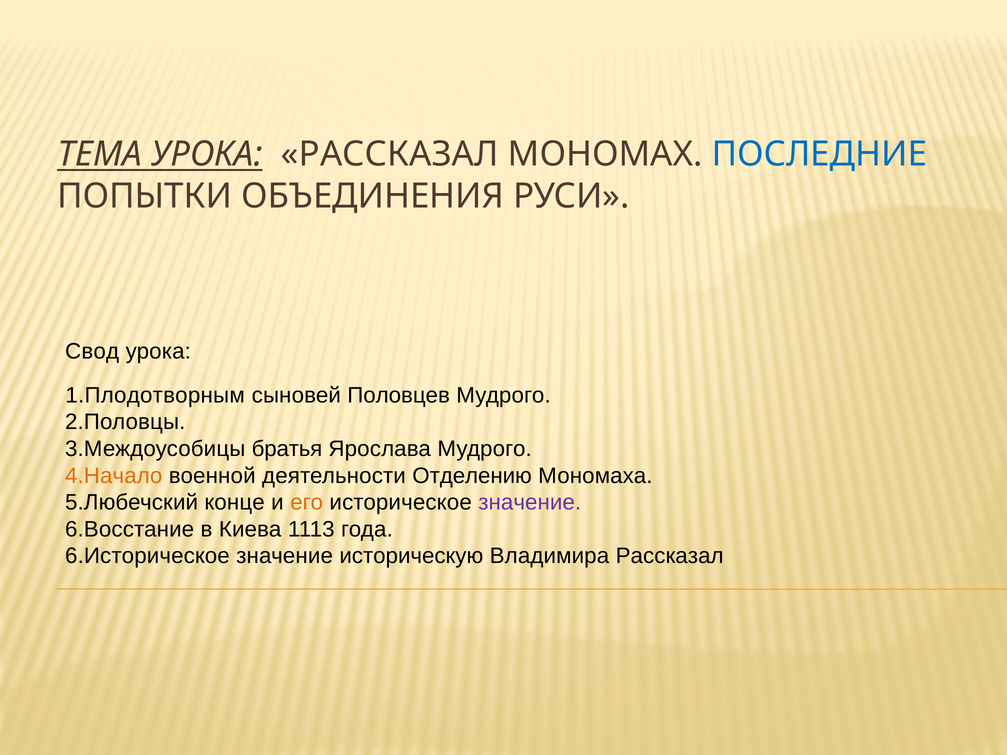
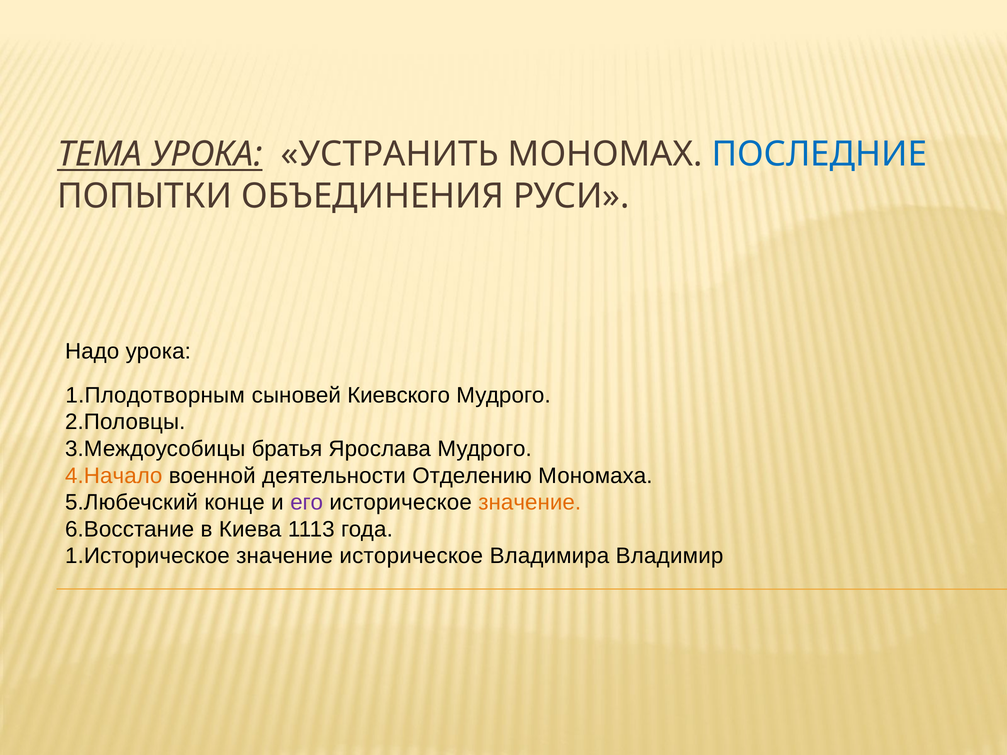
УРОКА РАССКАЗАЛ: РАССКАЗАЛ -> УСТРАНИТЬ
Свод: Свод -> Надо
Половцев: Половцев -> Киевского
его colour: orange -> purple
значение at (530, 503) colour: purple -> orange
6.Историческое: 6.Историческое -> 1.Историческое
значение историческую: историческую -> историческое
Владимира Рассказал: Рассказал -> Владимир
